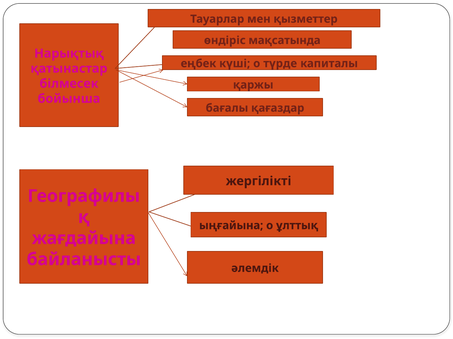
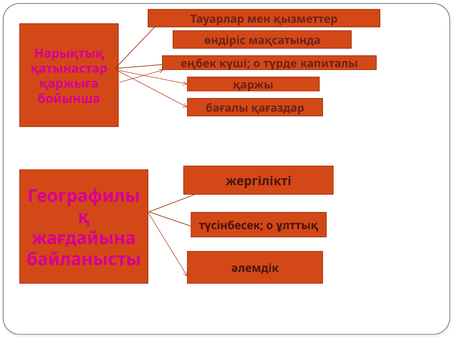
білмесек: білмесек -> қаржыға
ыңғайына: ыңғайына -> түсінбесек
